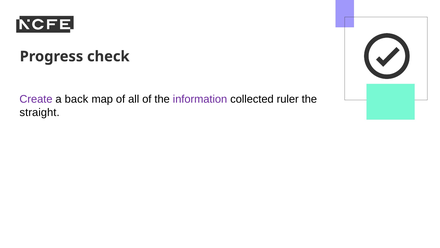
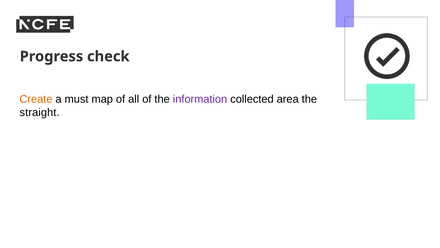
Create colour: purple -> orange
back: back -> must
ruler: ruler -> area
